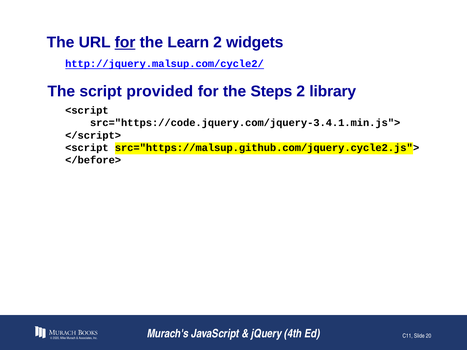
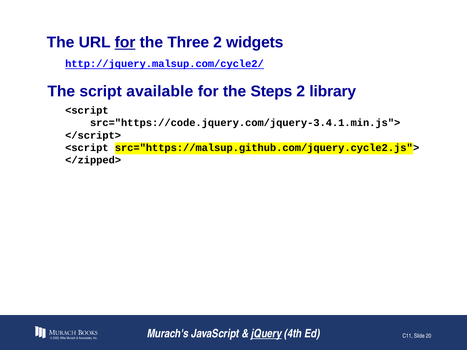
Learn: Learn -> Three
provided: provided -> available
</before>: </before> -> </zipped>
jQuery underline: none -> present
